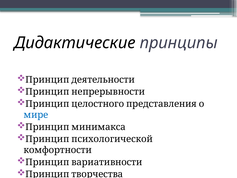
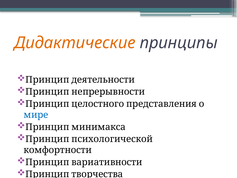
Дидактические colour: black -> orange
